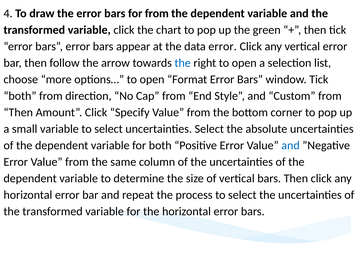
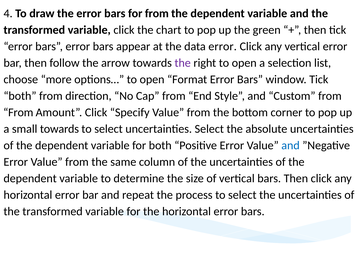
the at (183, 63) colour: blue -> purple
Then at (18, 112): Then -> From
small variable: variable -> towards
